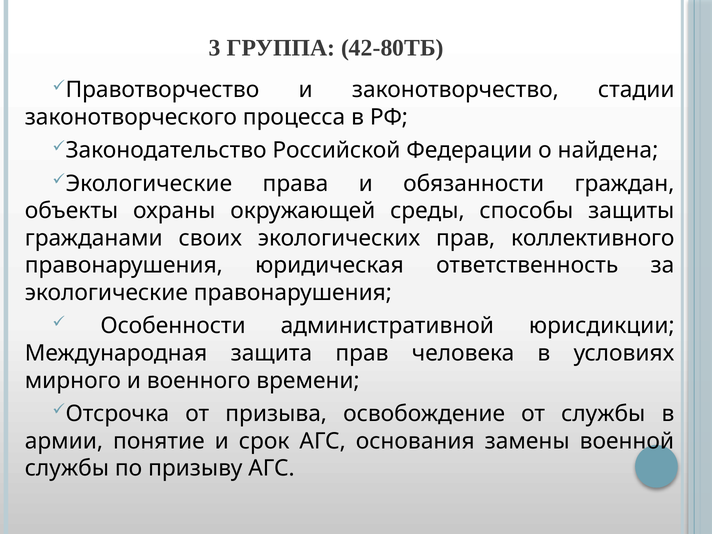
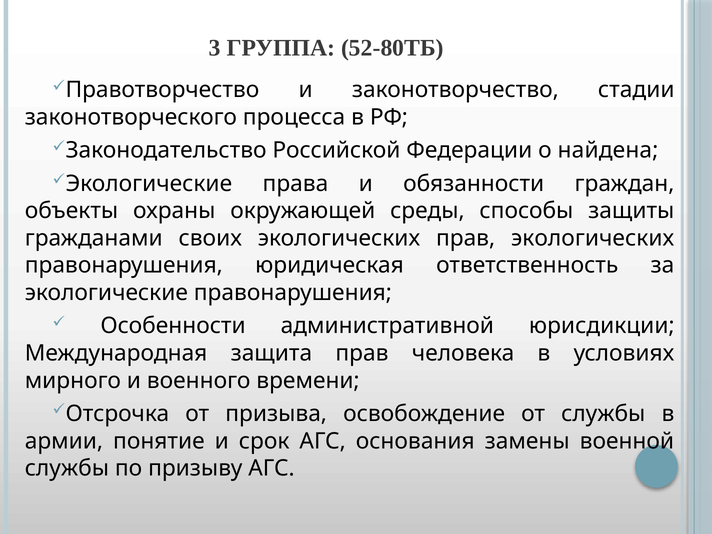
42-80ТБ: 42-80ТБ -> 52-80ТБ
прав коллективного: коллективного -> экологических
